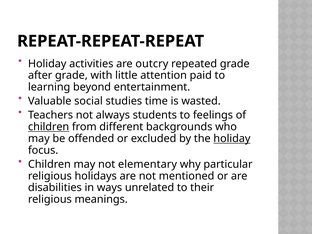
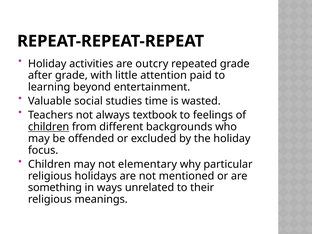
students: students -> textbook
holiday at (232, 139) underline: present -> none
disabilities: disabilities -> something
